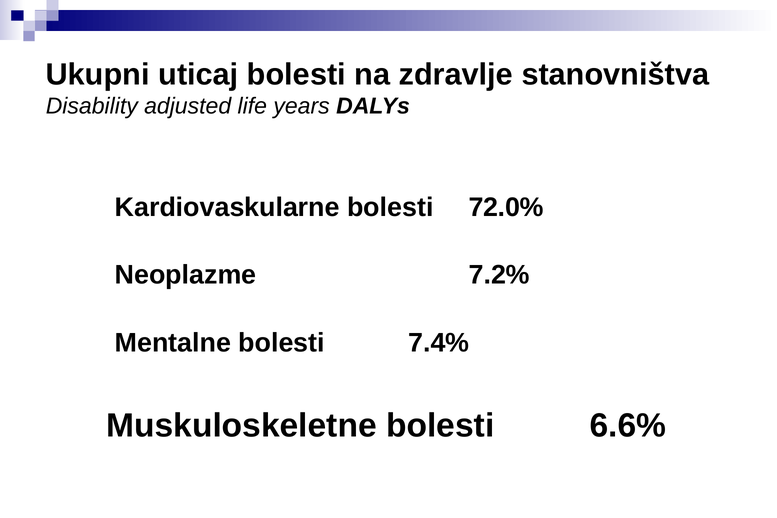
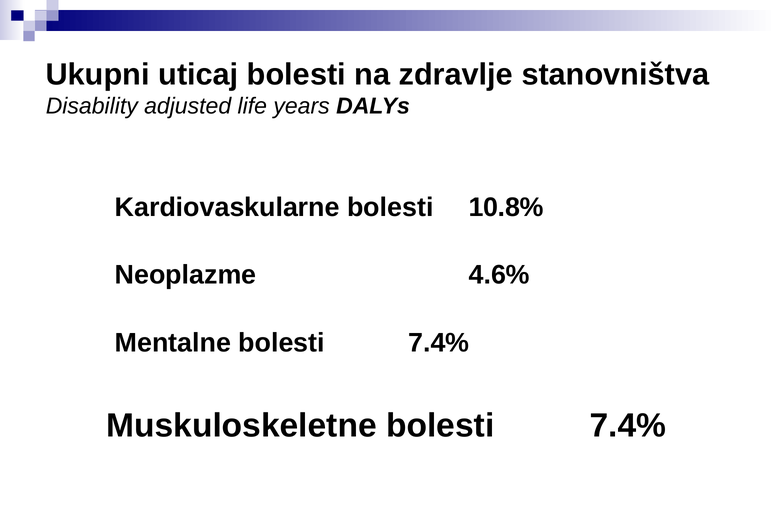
72.0%: 72.0% -> 10.8%
7.2%: 7.2% -> 4.6%
Muskuloskeletne bolesti 6.6%: 6.6% -> 7.4%
